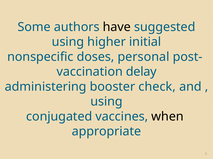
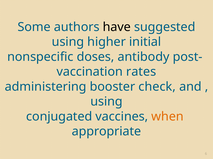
personal: personal -> antibody
delay: delay -> rates
when colour: black -> orange
